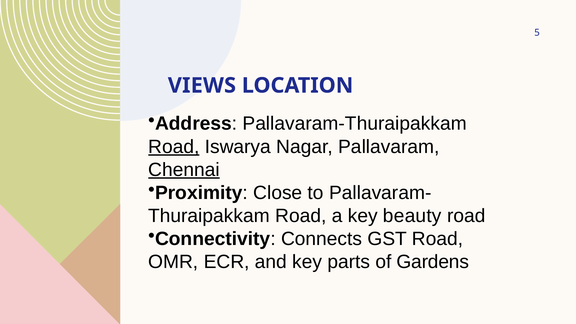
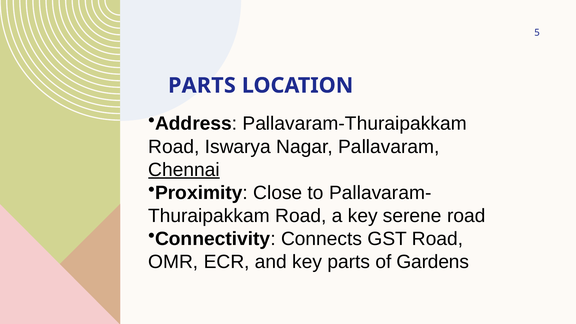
VIEWS at (202, 85): VIEWS -> PARTS
Road at (174, 147) underline: present -> none
beauty: beauty -> serene
